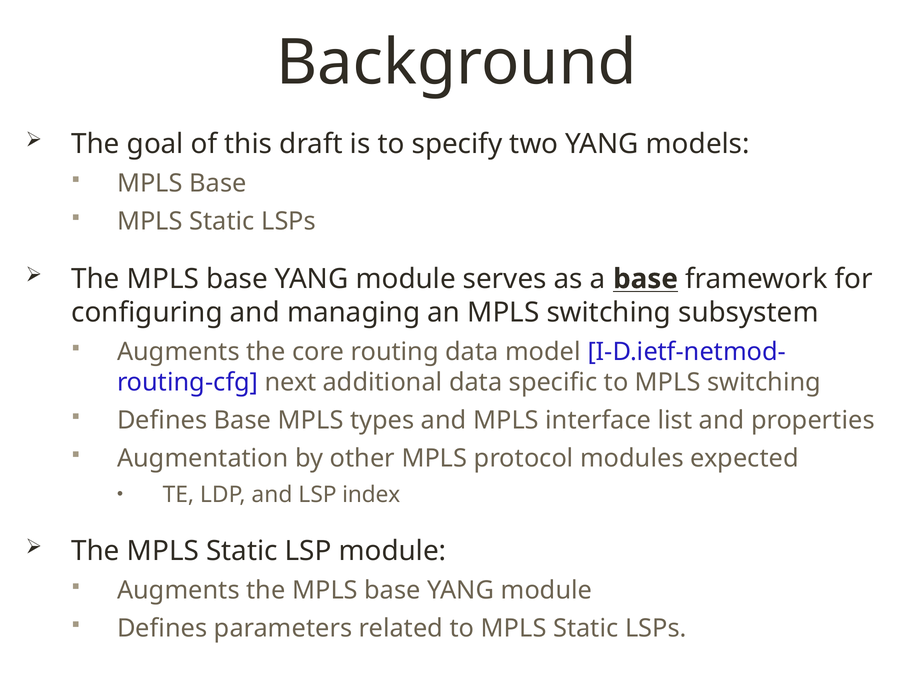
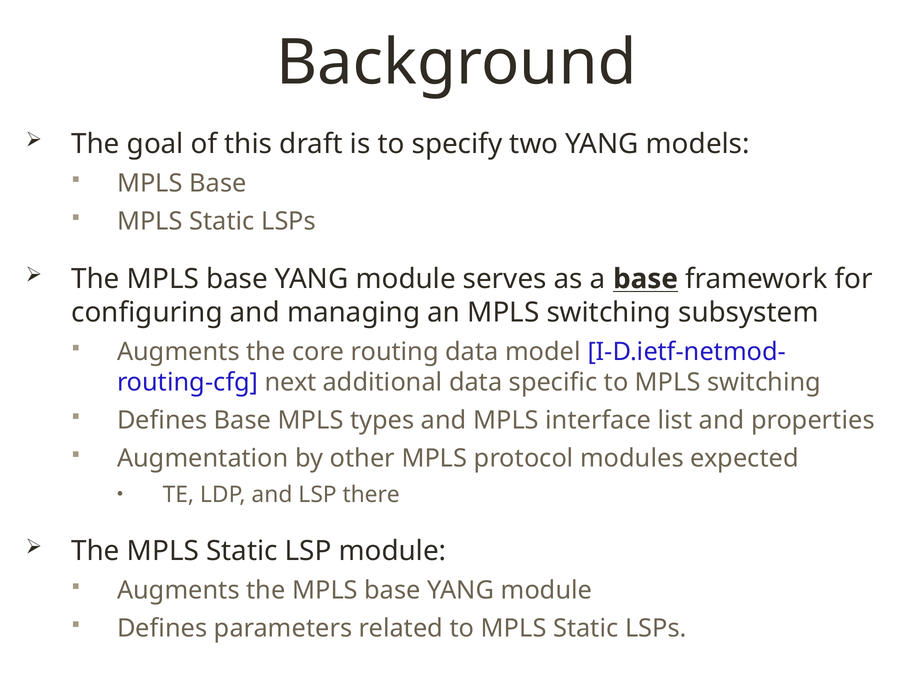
index: index -> there
